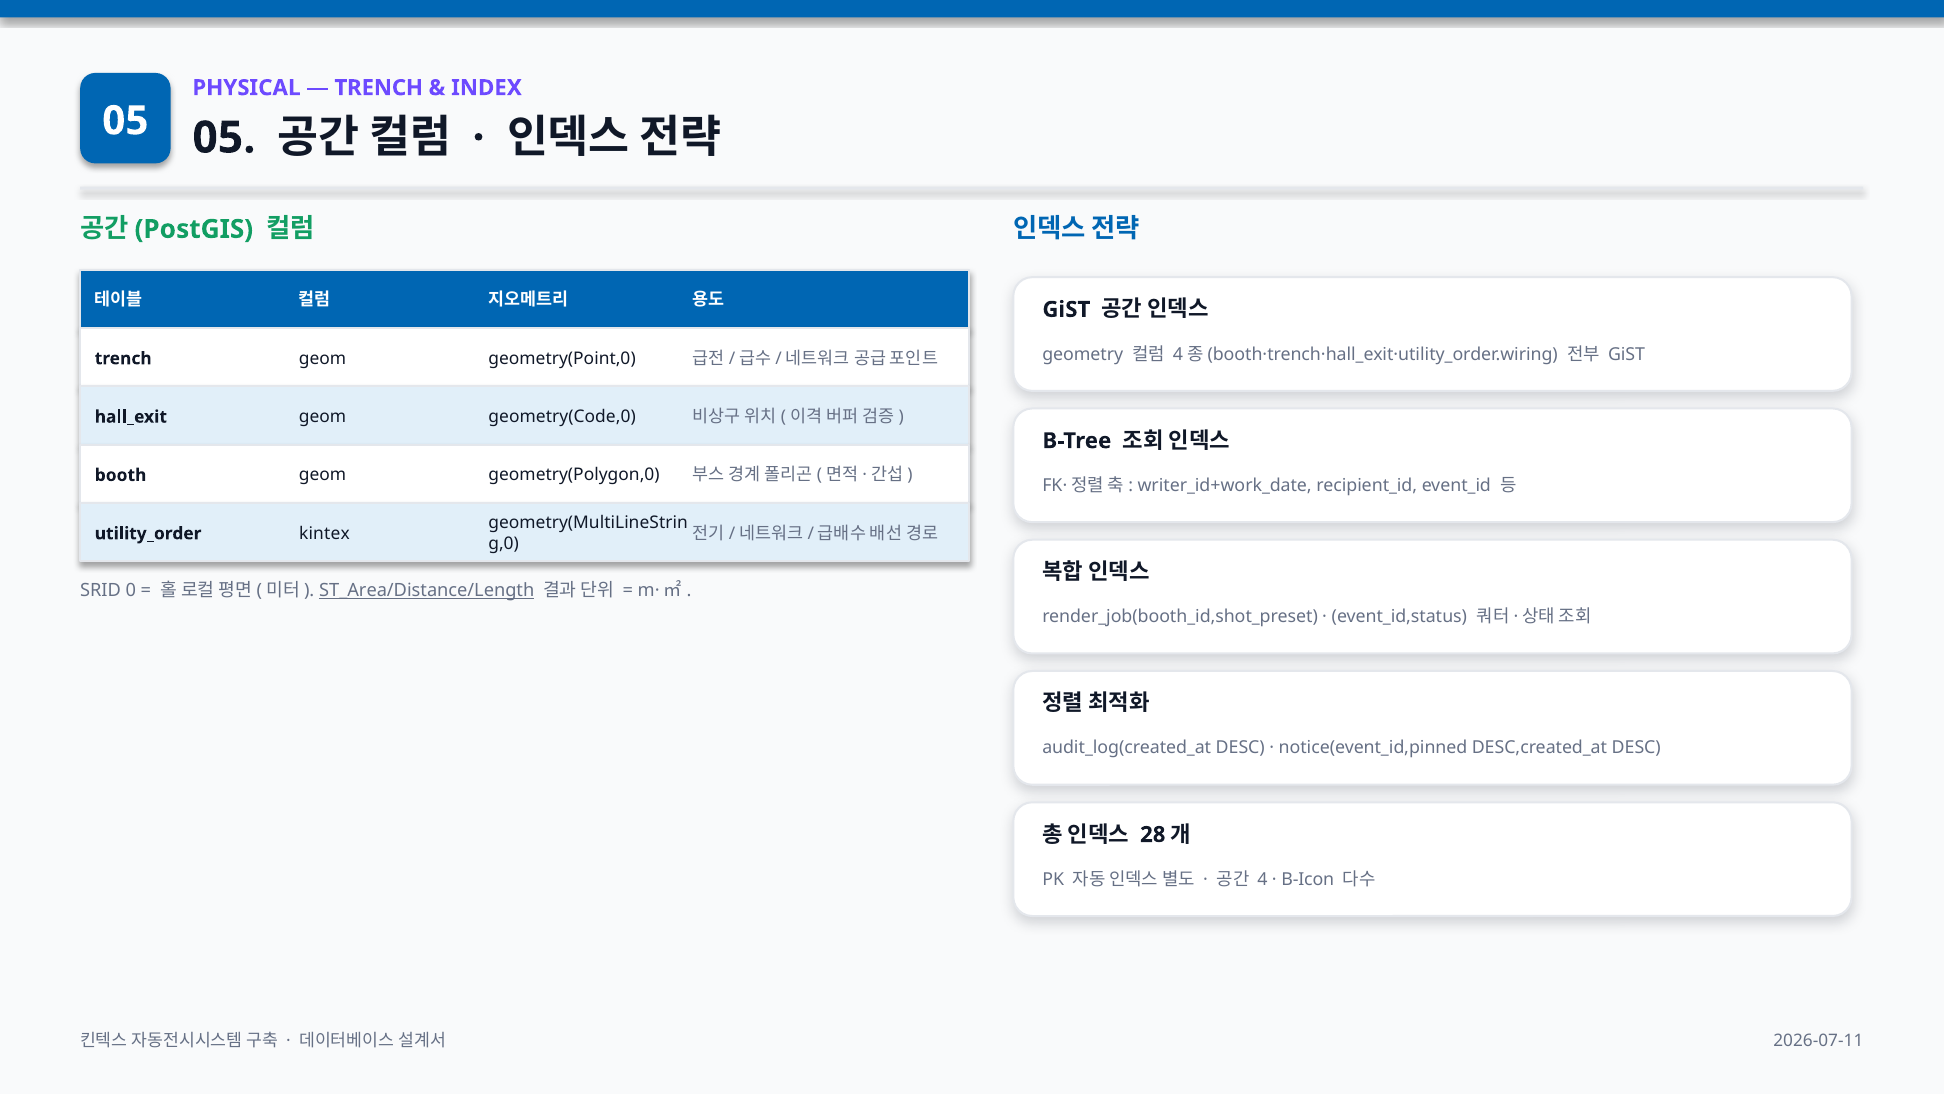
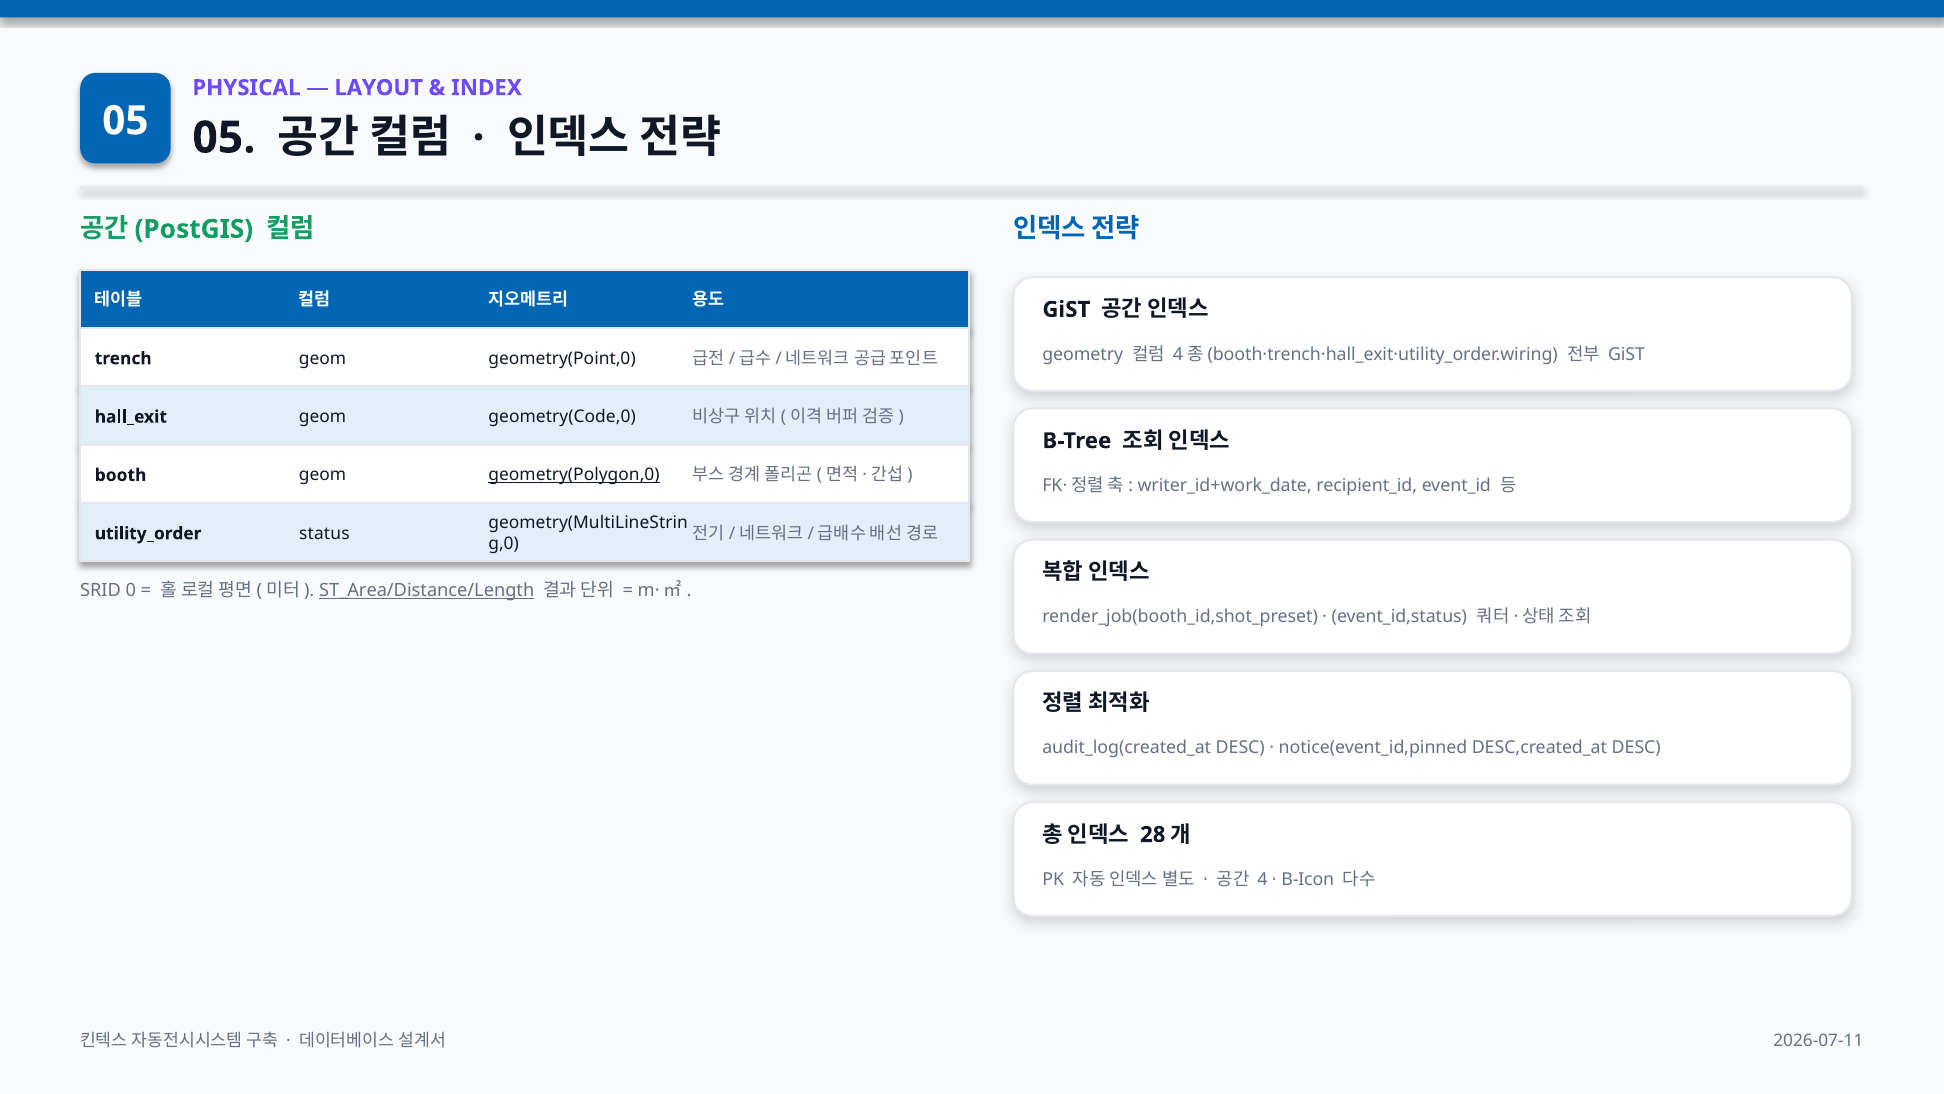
TRENCH at (379, 88): TRENCH -> LAYOUT
geometry(Polygon,0 underline: none -> present
kintex: kintex -> status
